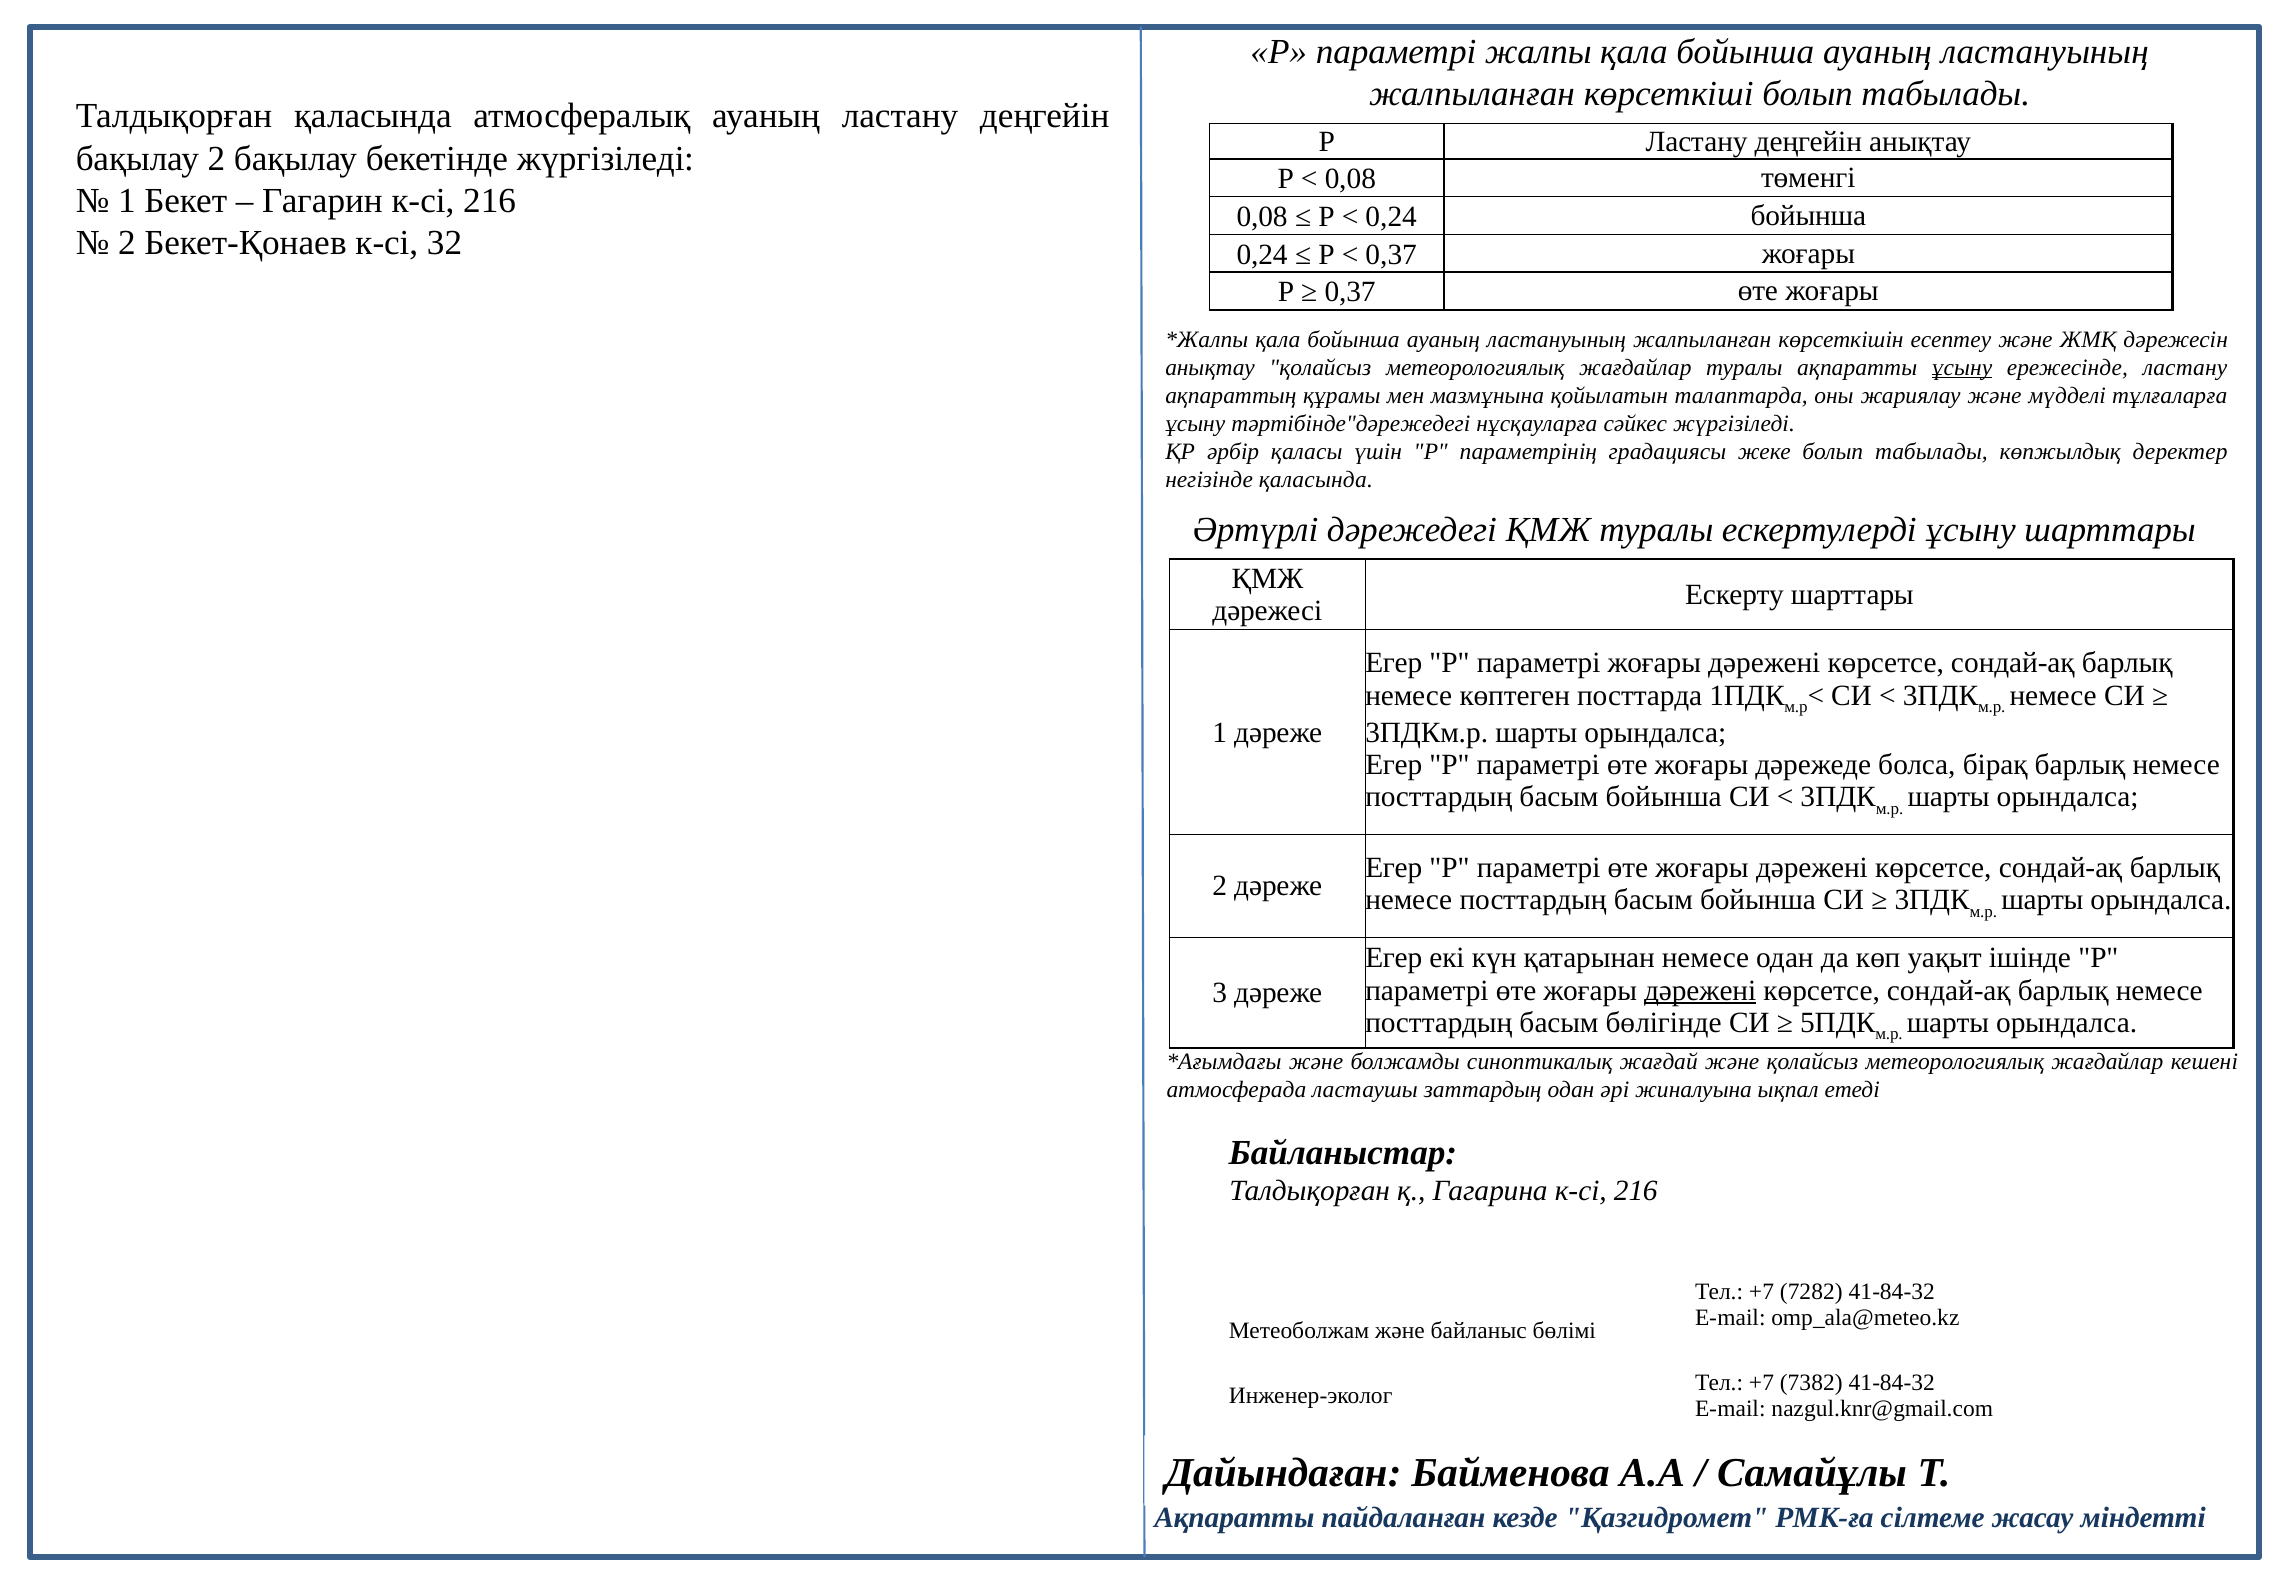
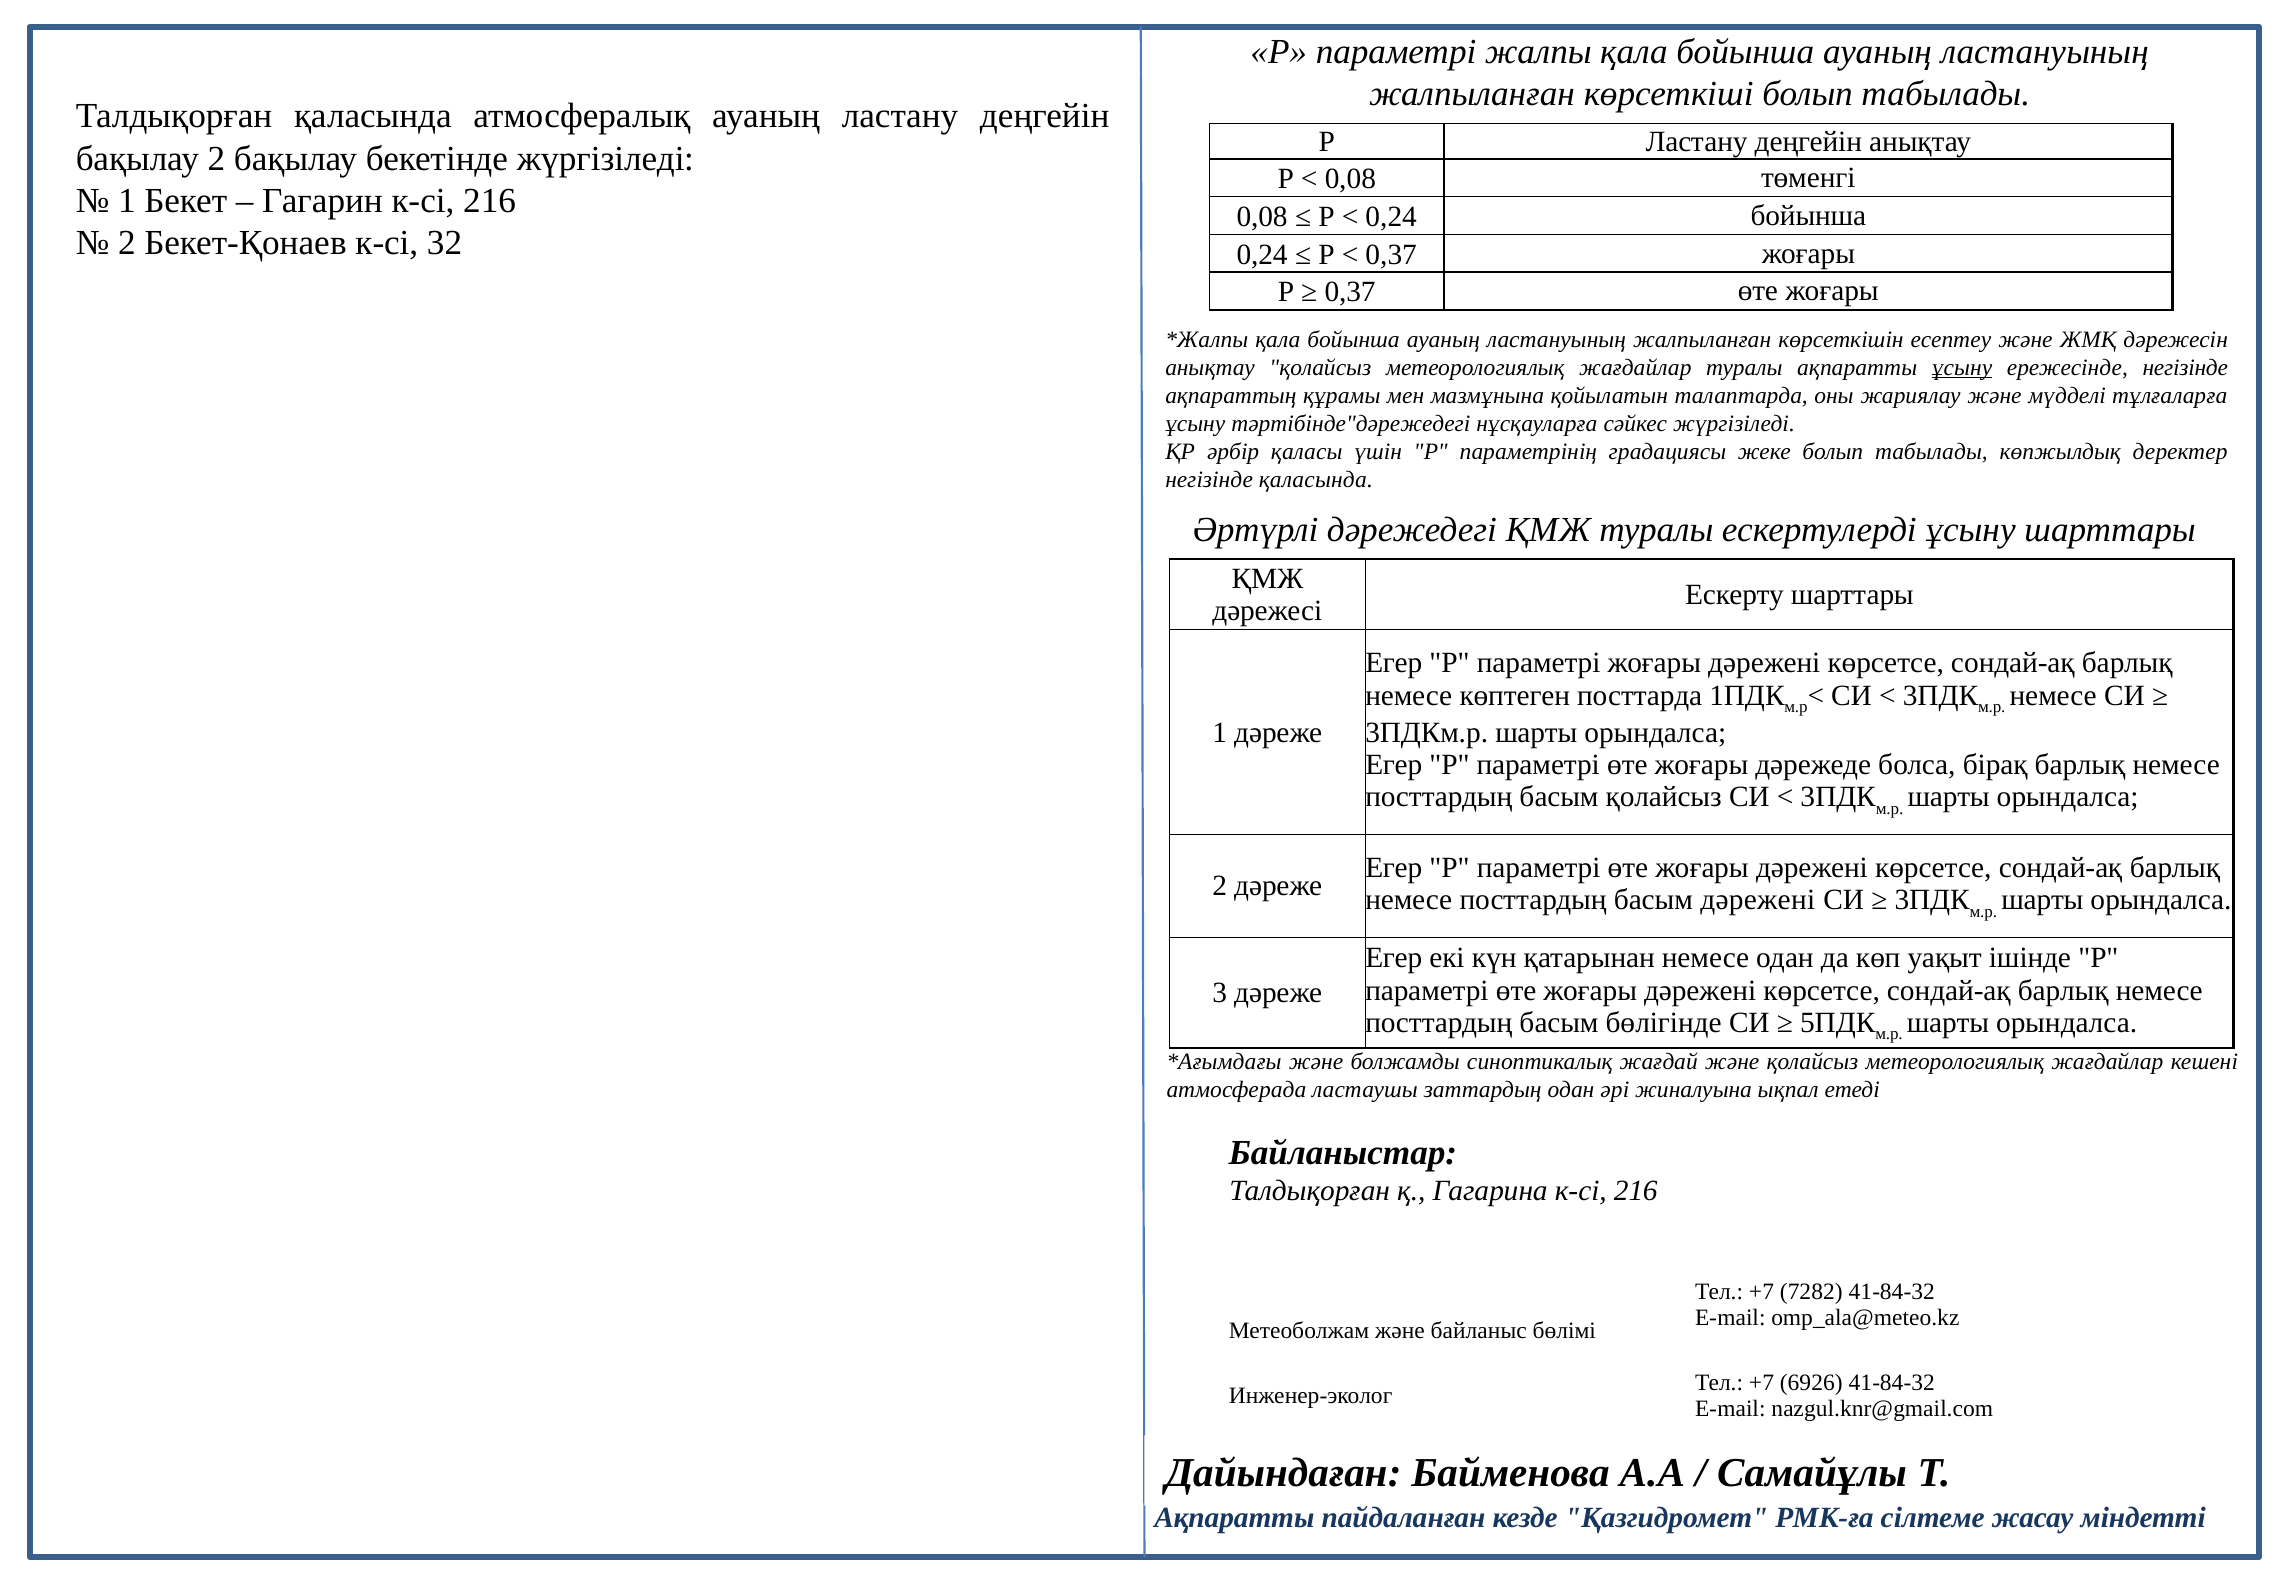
ережесінде ластану: ластану -> негізінде
бойынша at (1664, 797): бойынша -> қолайсыз
бойынша at (1758, 900): бойынша -> дәрежені
дәрежені at (1700, 991) underline: present -> none
7382: 7382 -> 6926
